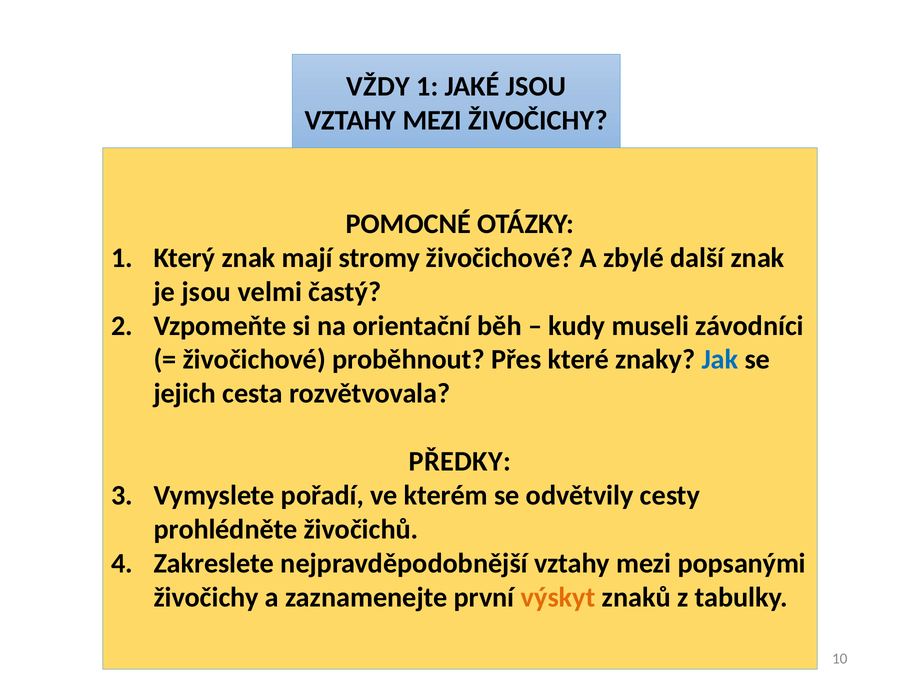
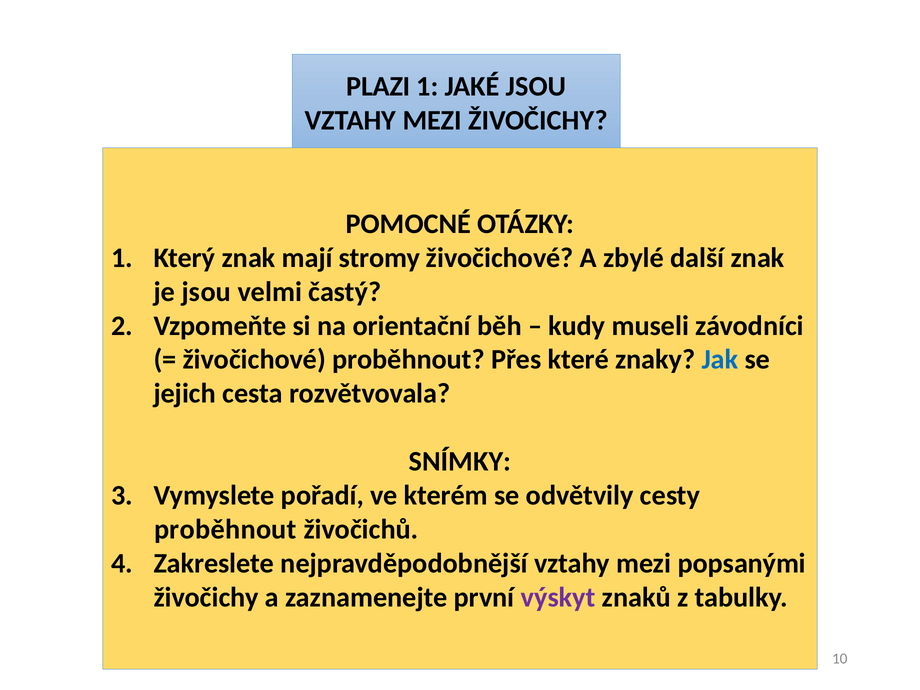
VŽDY: VŽDY -> PLAZI
PŘEDKY: PŘEDKY -> SNÍMKY
prohlédněte at (226, 529): prohlédněte -> proběhnout
výskyt colour: orange -> purple
